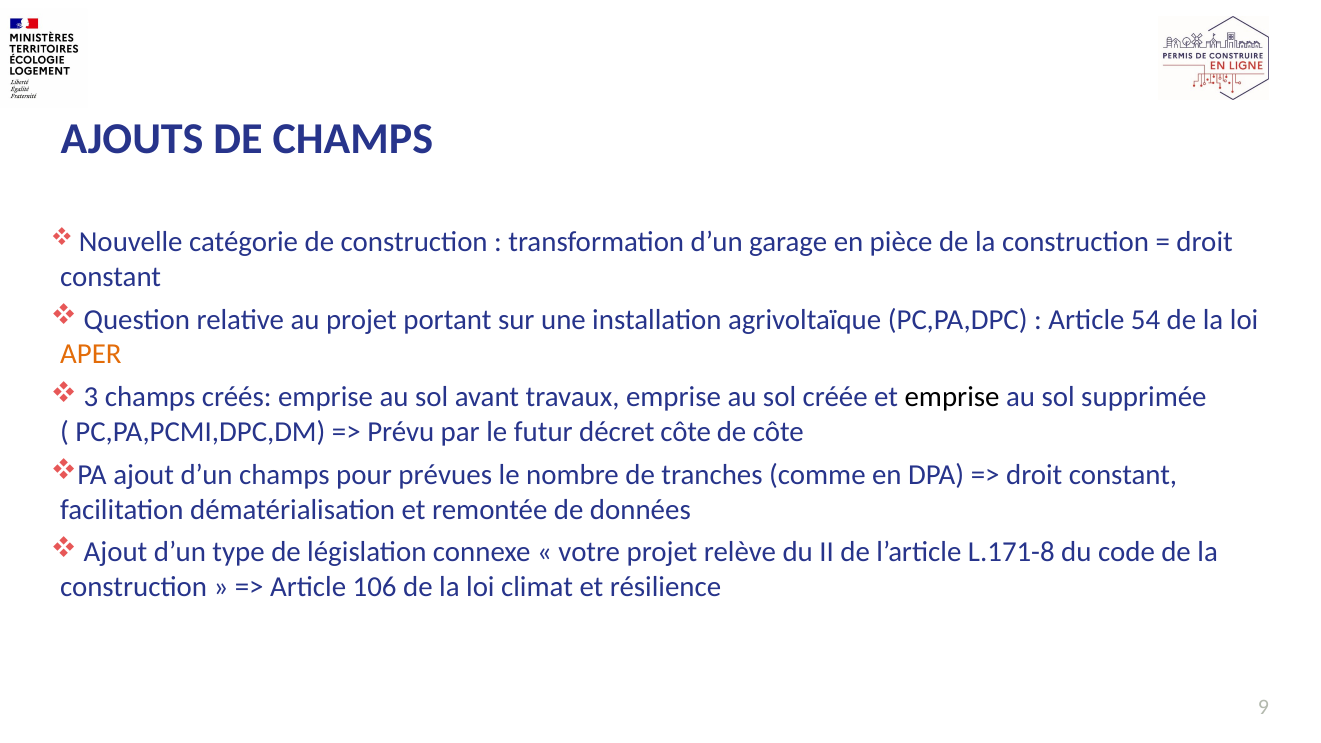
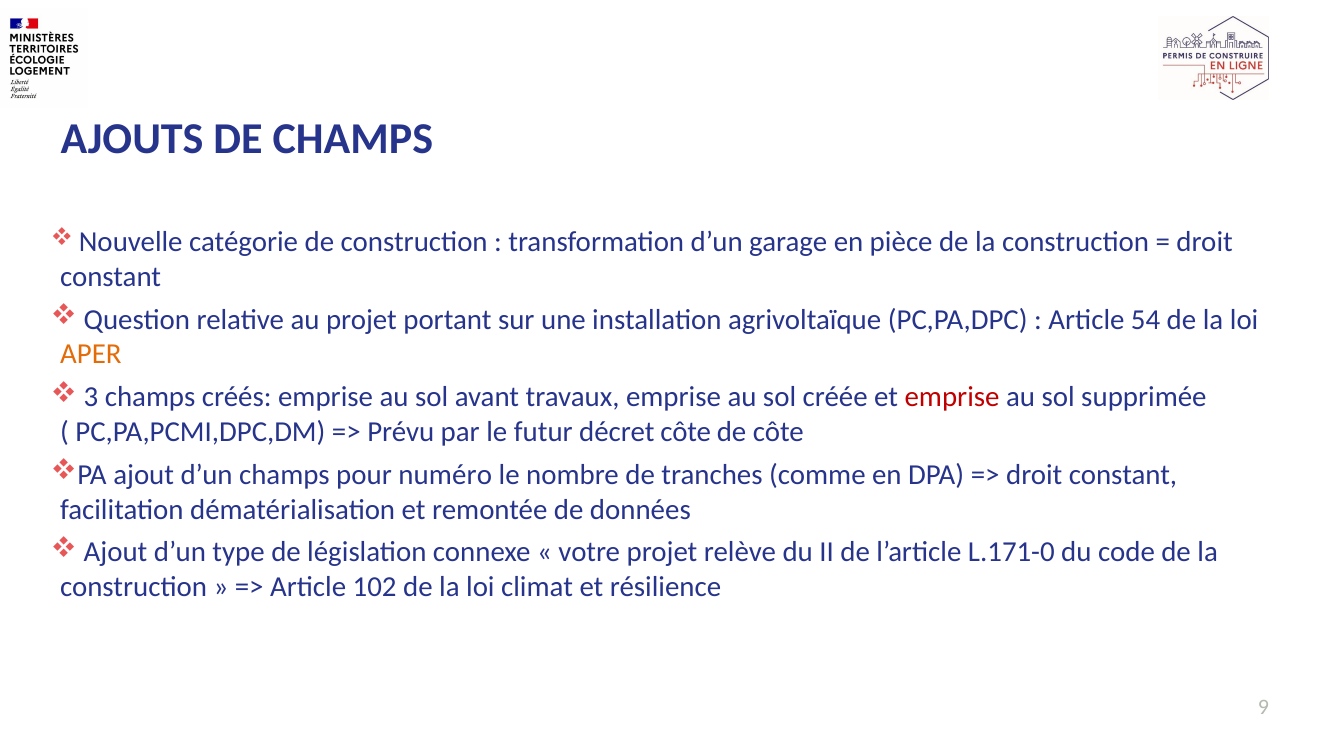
emprise at (952, 397) colour: black -> red
prévues: prévues -> numéro
L.171-8: L.171-8 -> L.171-0
106: 106 -> 102
